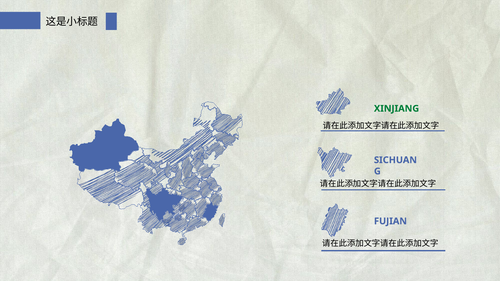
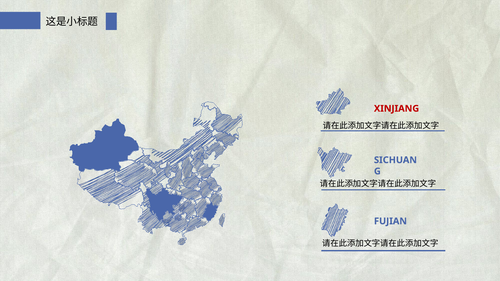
XINJIANG colour: green -> red
